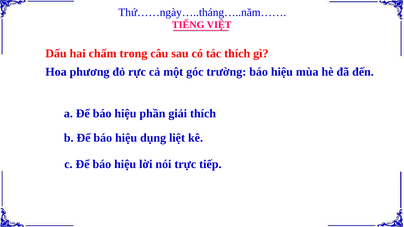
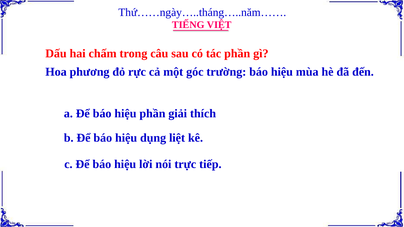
tác thích: thích -> phần
